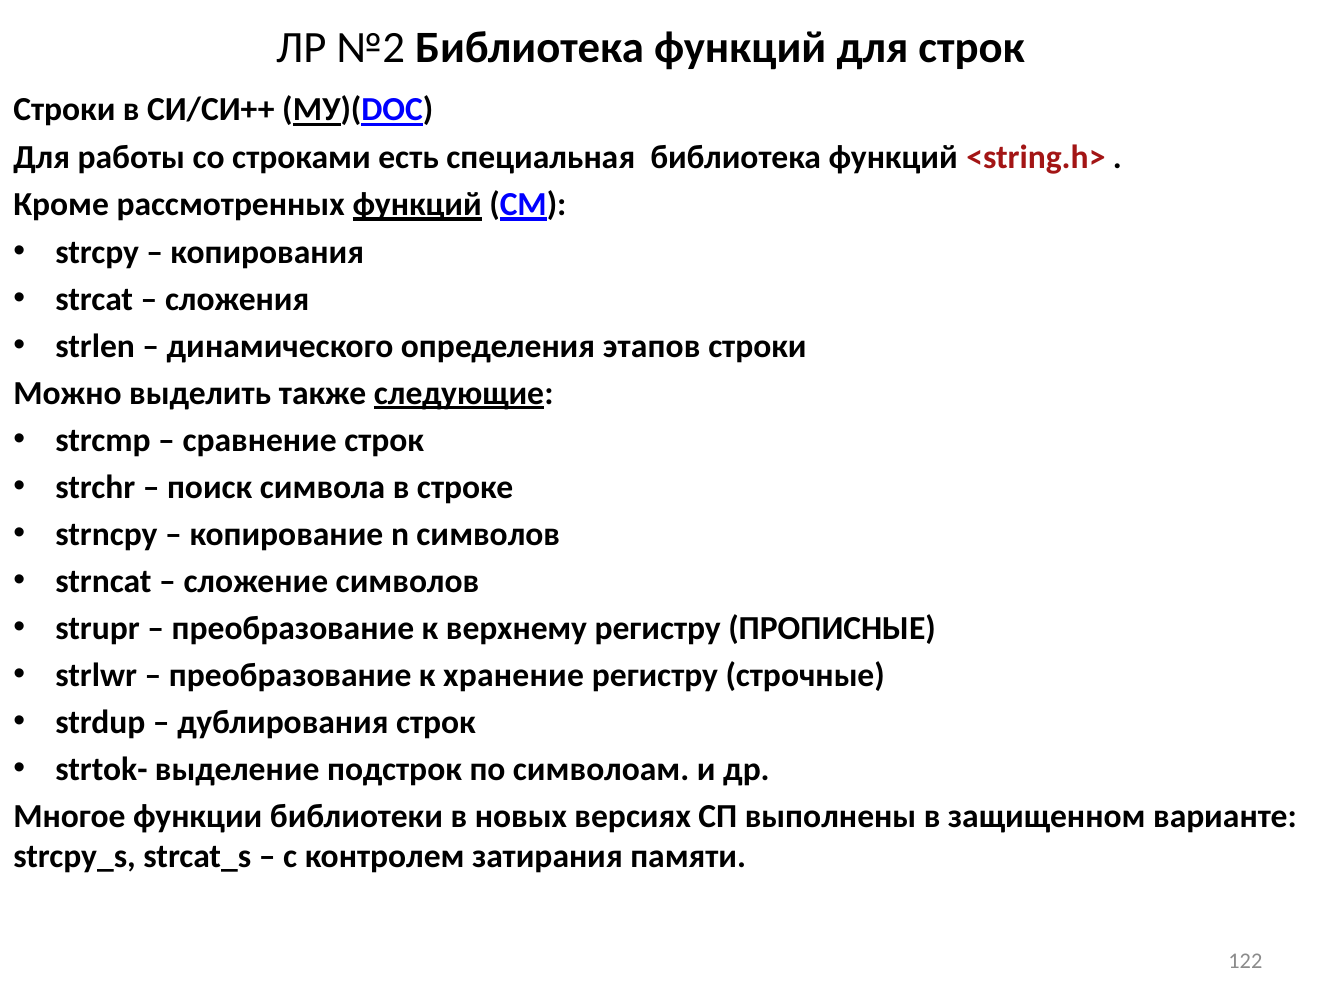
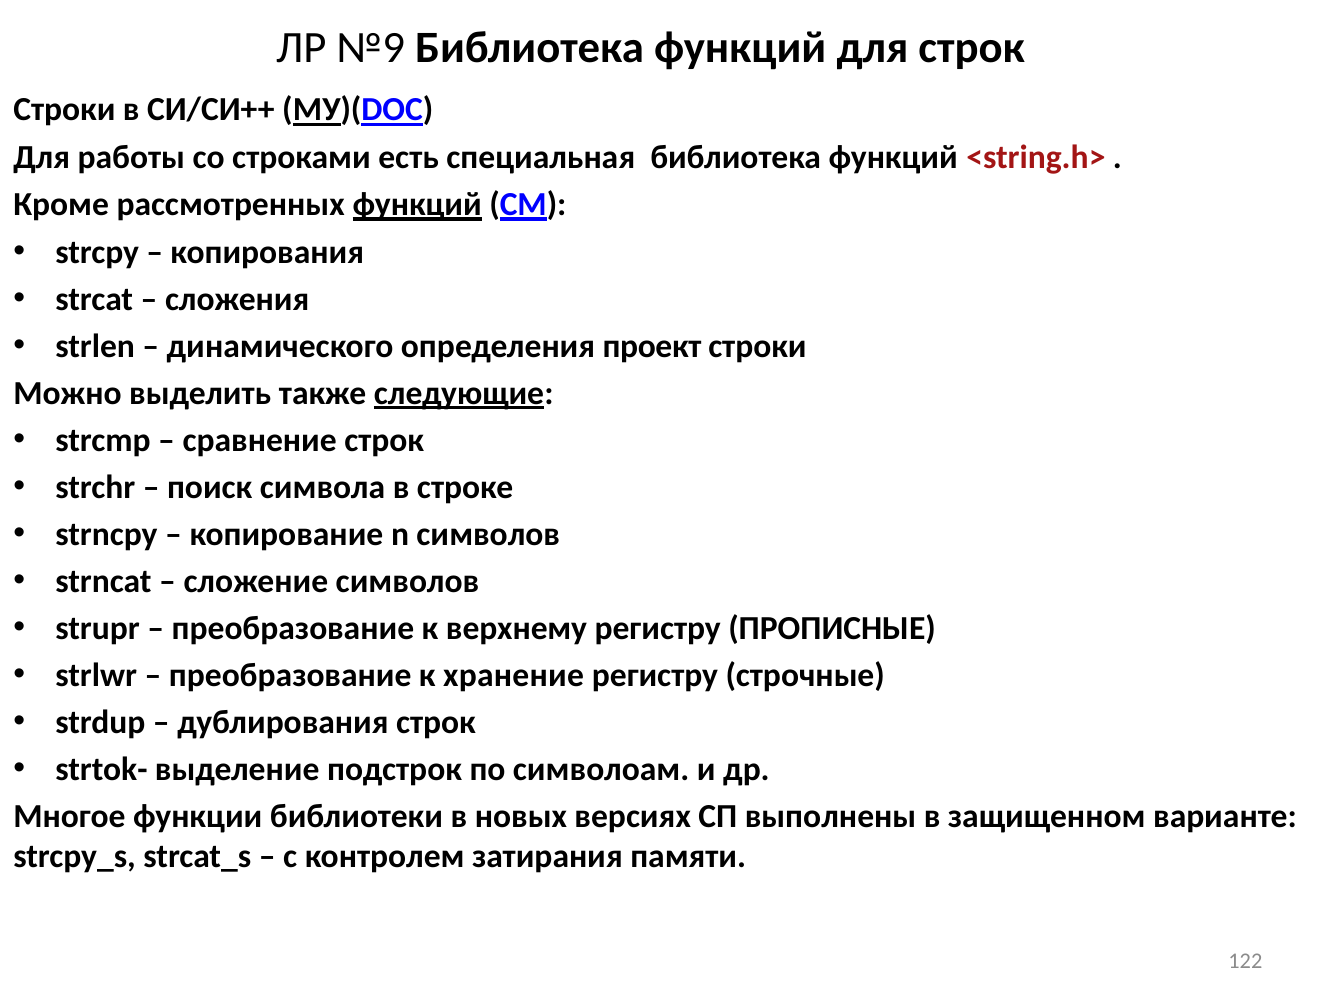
№2: №2 -> №9
этапов: этапов -> проект
